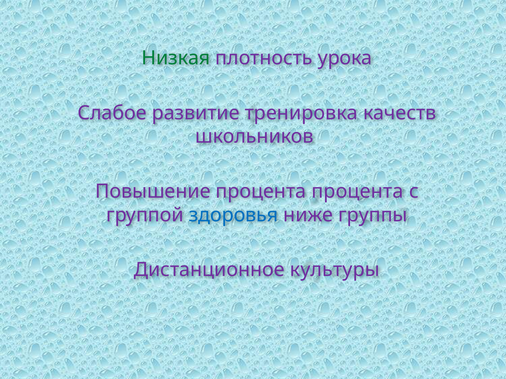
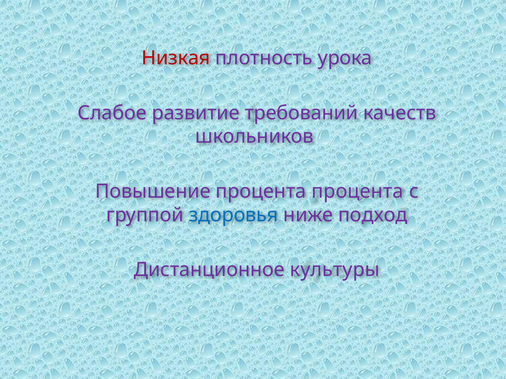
Низкая colour: green -> red
тренировка: тренировка -> требований
группы: группы -> подход
